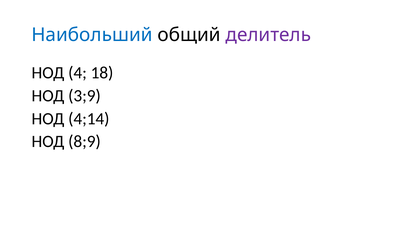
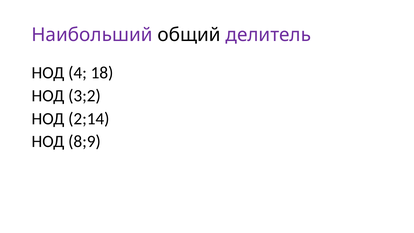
Наибольший colour: blue -> purple
3;9: 3;9 -> 3;2
4;14: 4;14 -> 2;14
